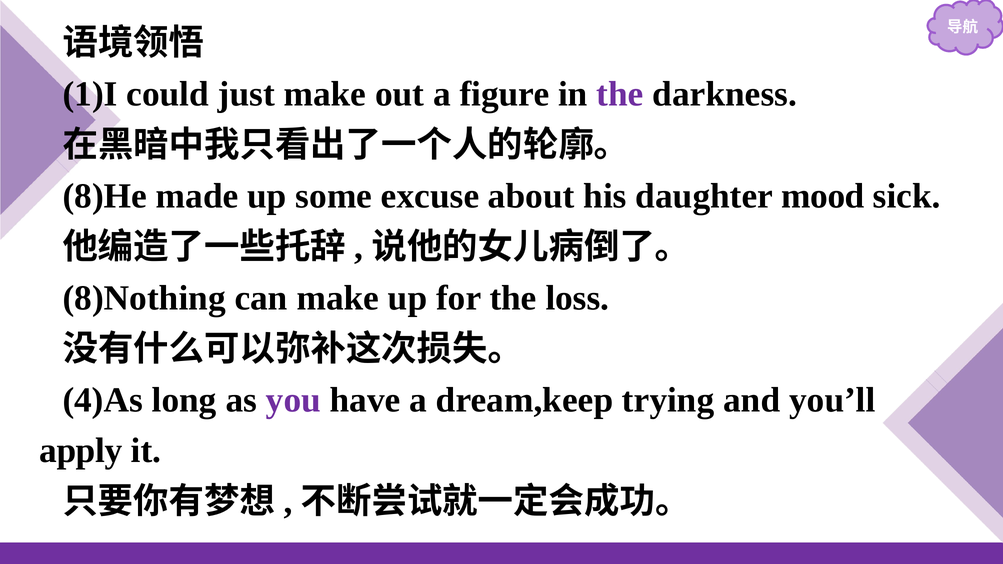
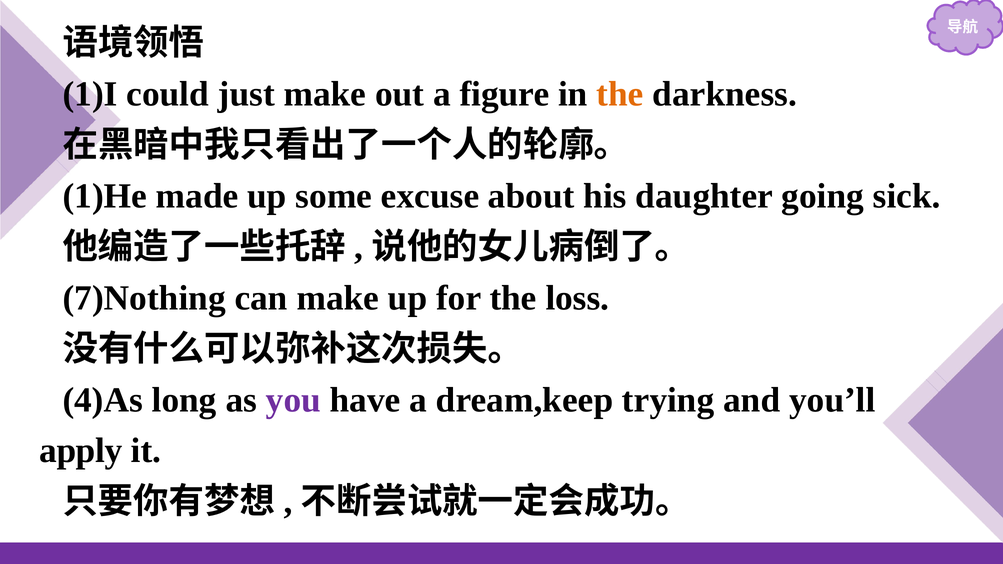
the at (620, 94) colour: purple -> orange
8)He: 8)He -> 1)He
mood: mood -> going
8)Nothing: 8)Nothing -> 7)Nothing
